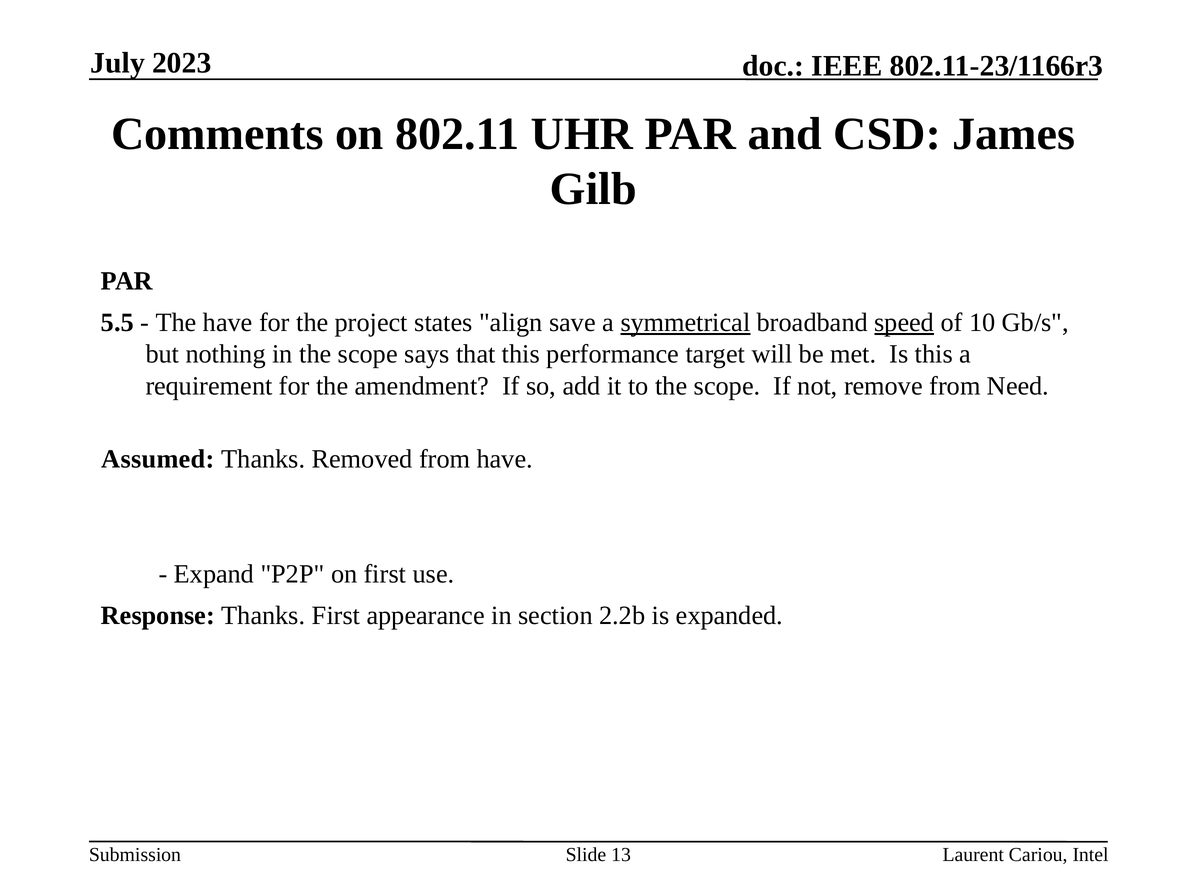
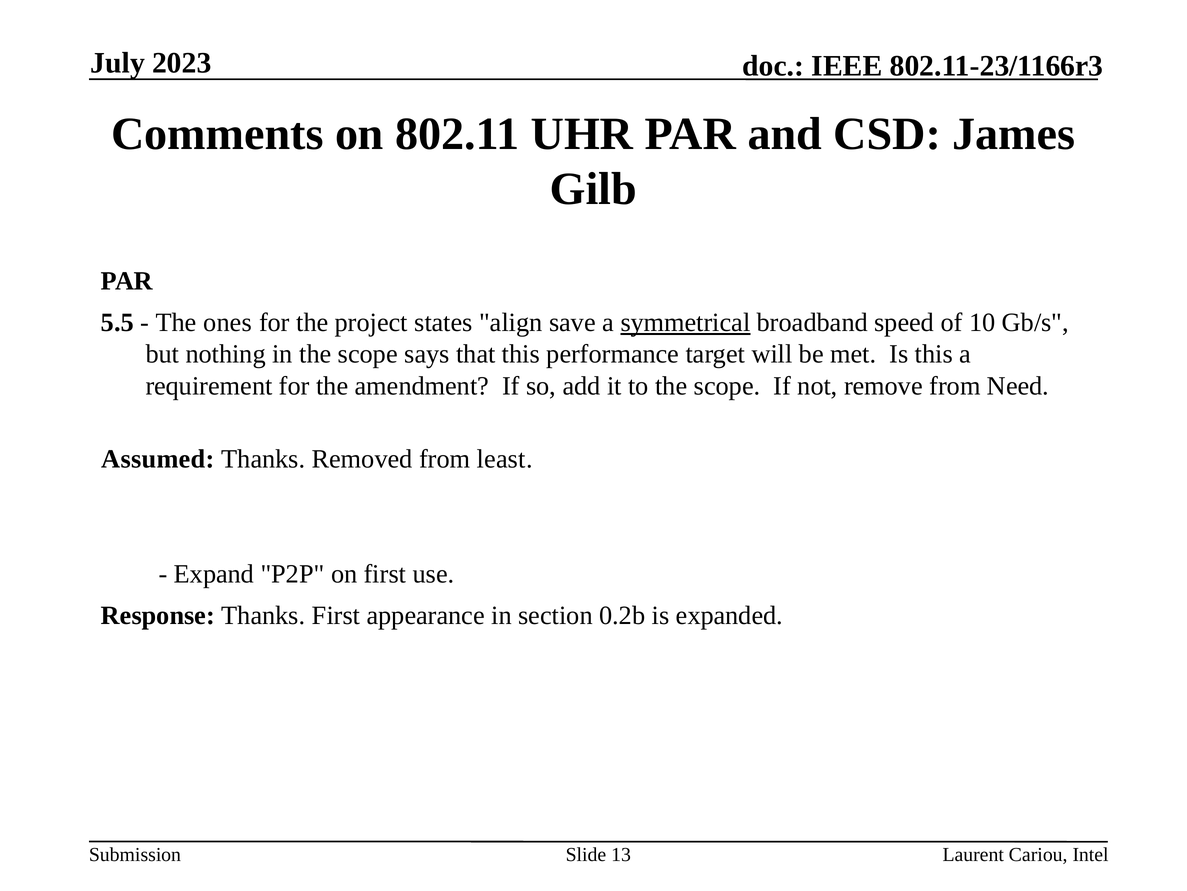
The have: have -> ones
speed underline: present -> none
from have: have -> least
2.2b: 2.2b -> 0.2b
